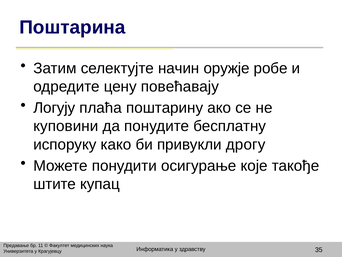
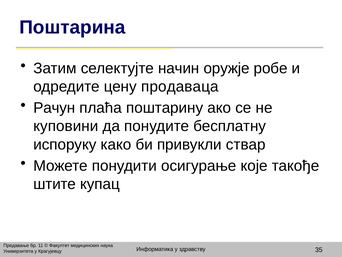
повећавају: повећавају -> продаваца
Логују: Логују -> Рачун
дрогу: дрогу -> ствар
